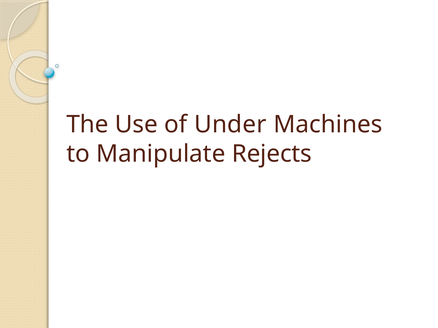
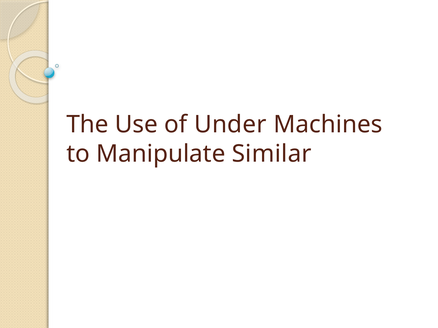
Rejects: Rejects -> Similar
